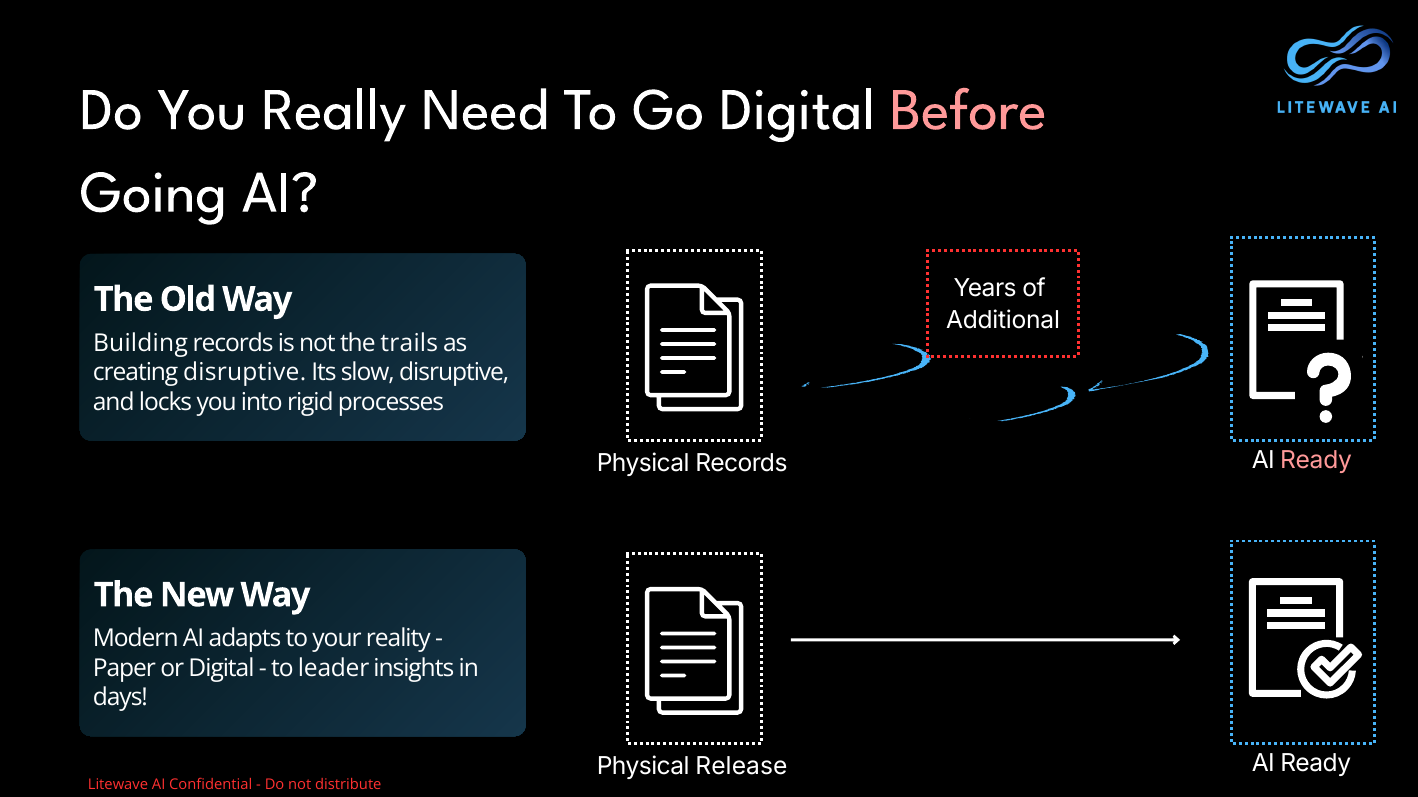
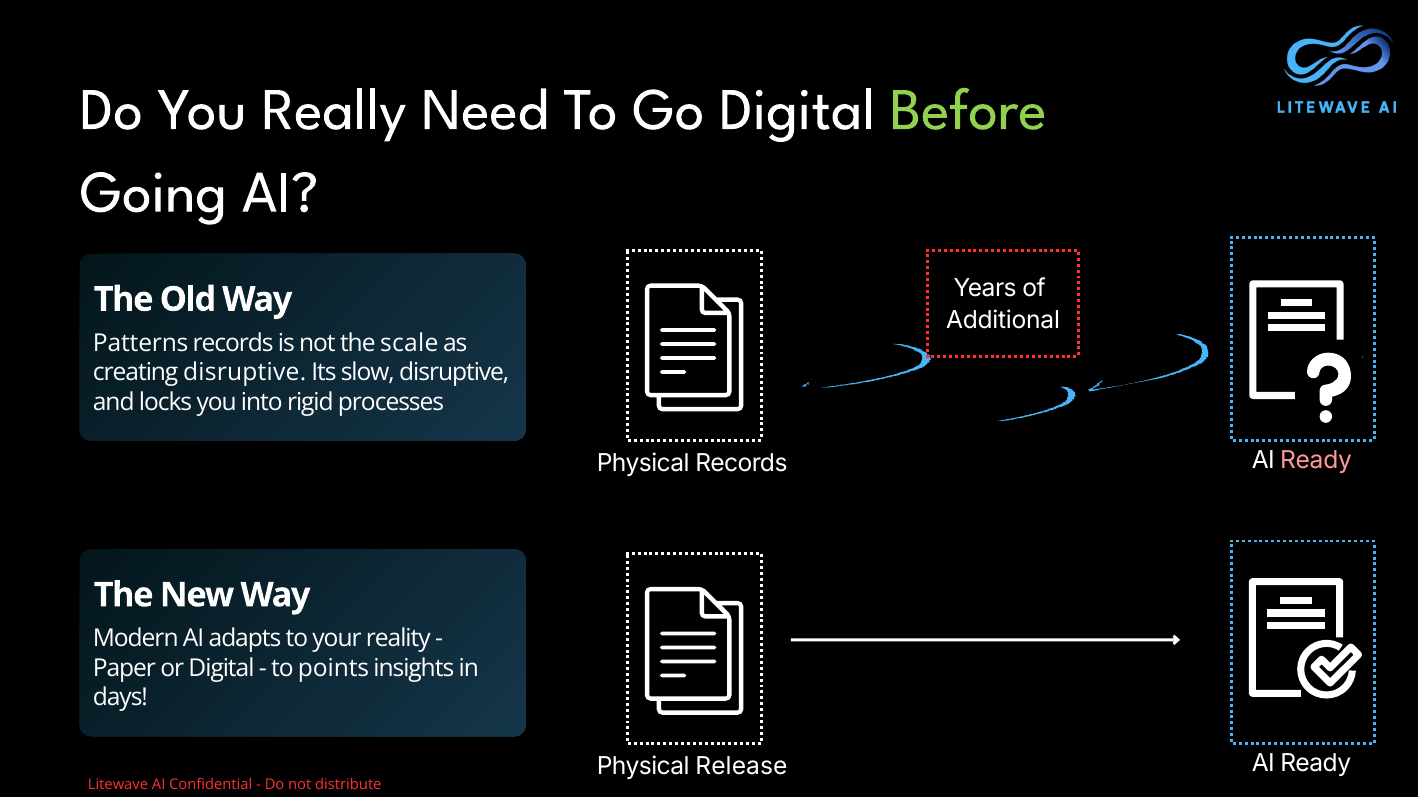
Before colour: pink -> light green
Building: Building -> Patterns
trails: trails -> scale
leader: leader -> points
